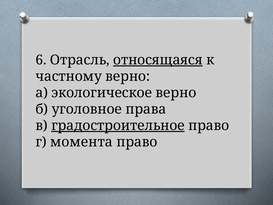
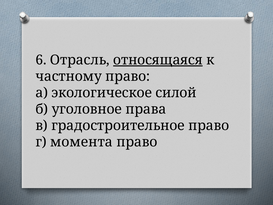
частному верно: верно -> право
экологическое верно: верно -> силой
градостроительное underline: present -> none
